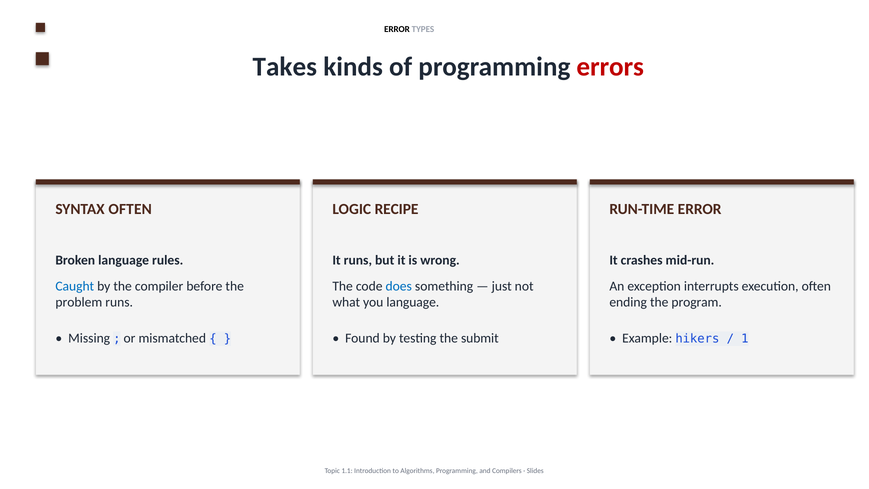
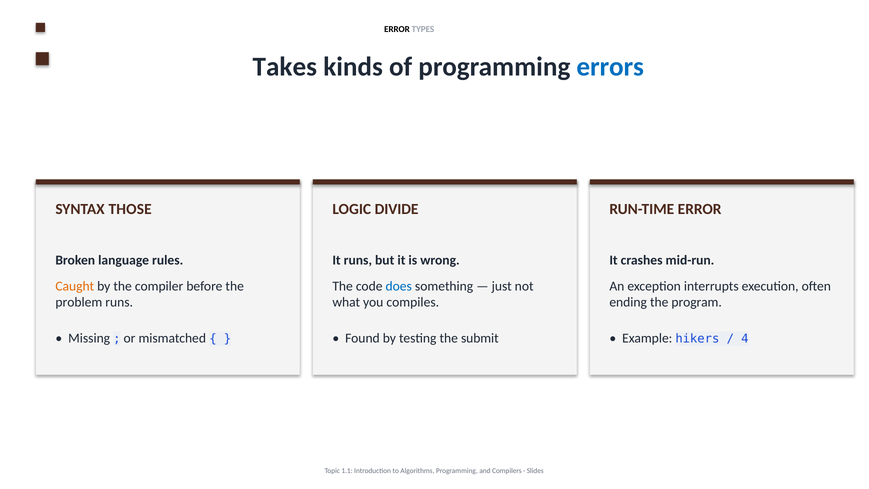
errors colour: red -> blue
SYNTAX OFTEN: OFTEN -> THOSE
RECIPE: RECIPE -> DIVIDE
Caught colour: blue -> orange
you language: language -> compiles
1: 1 -> 4
